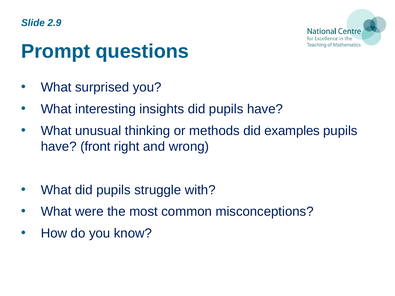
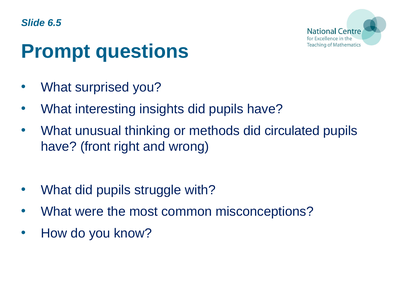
2.9: 2.9 -> 6.5
examples: examples -> circulated
